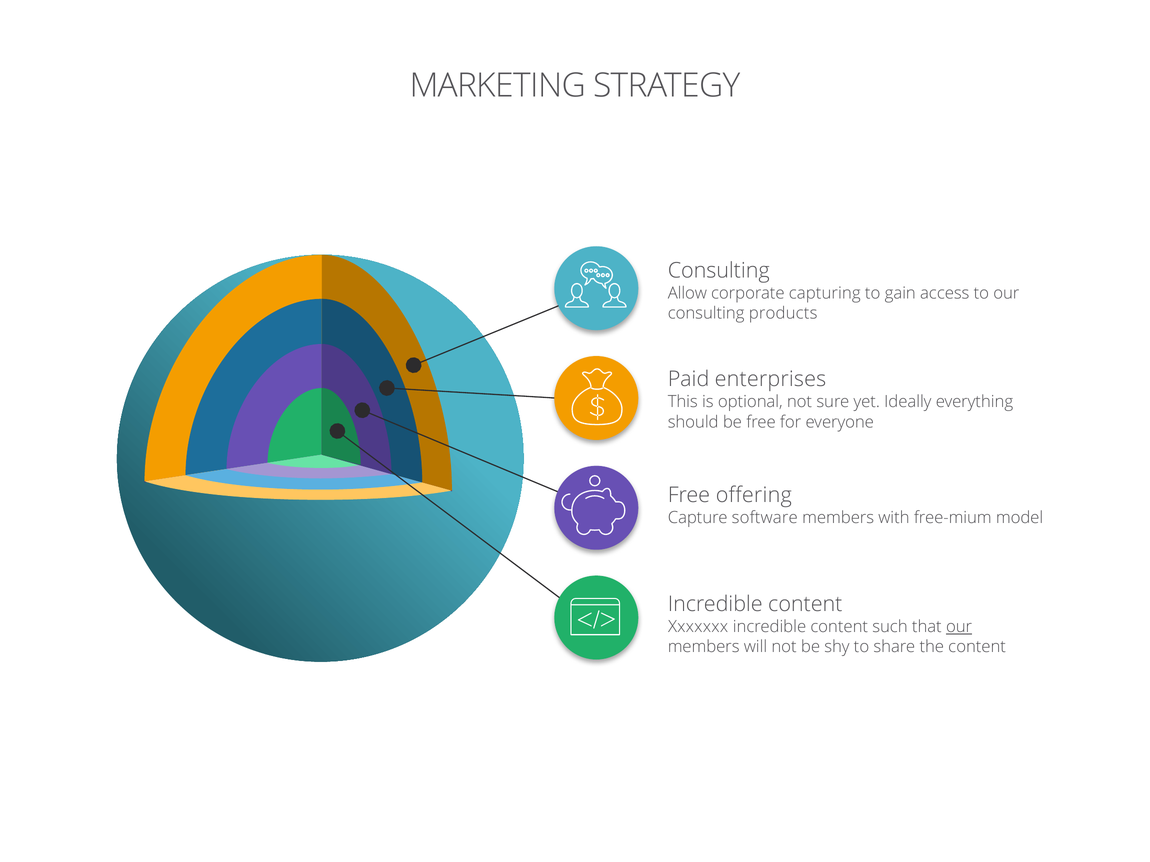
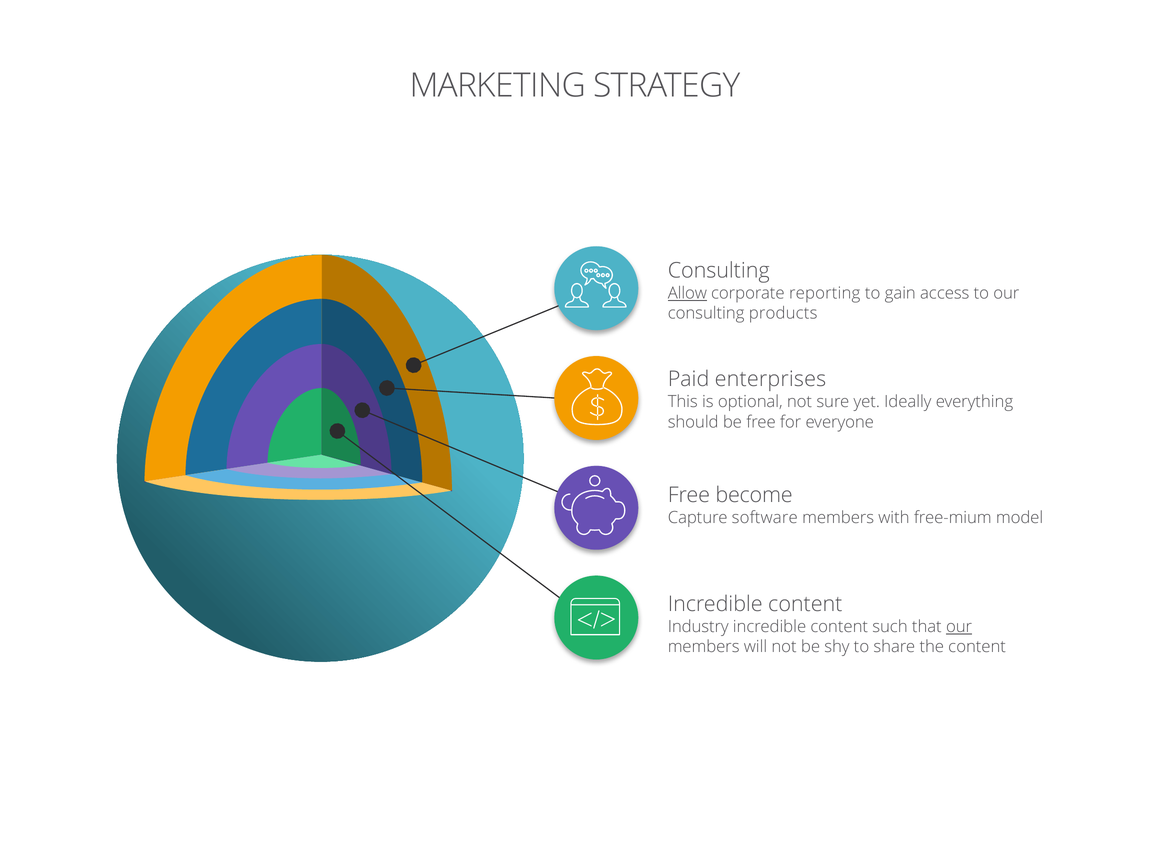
Allow underline: none -> present
capturing: capturing -> reporting
offering: offering -> become
Xxxxxxx: Xxxxxxx -> Industry
